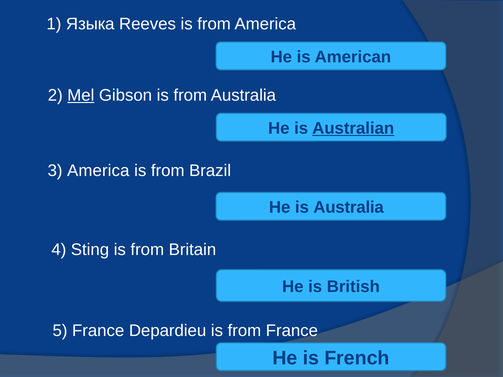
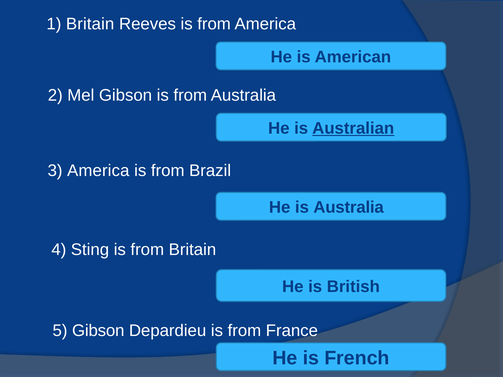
1 Языка: Языка -> Britain
Mel underline: present -> none
5 France: France -> Gibson
